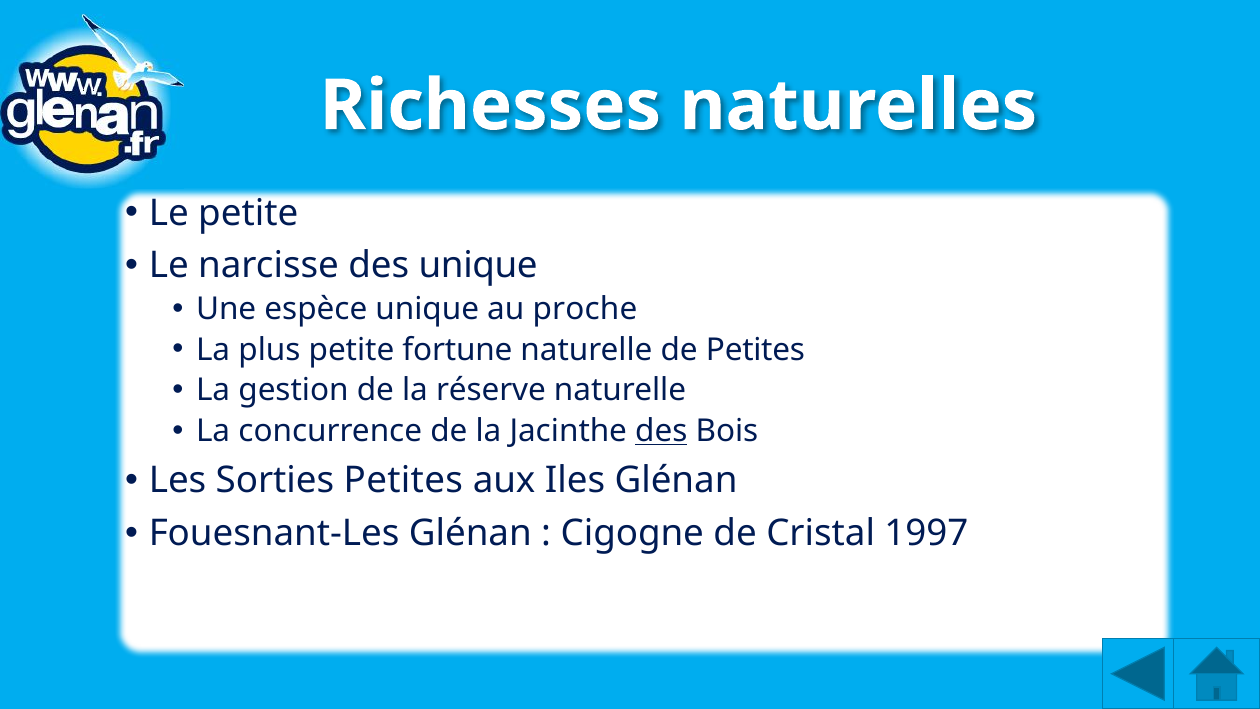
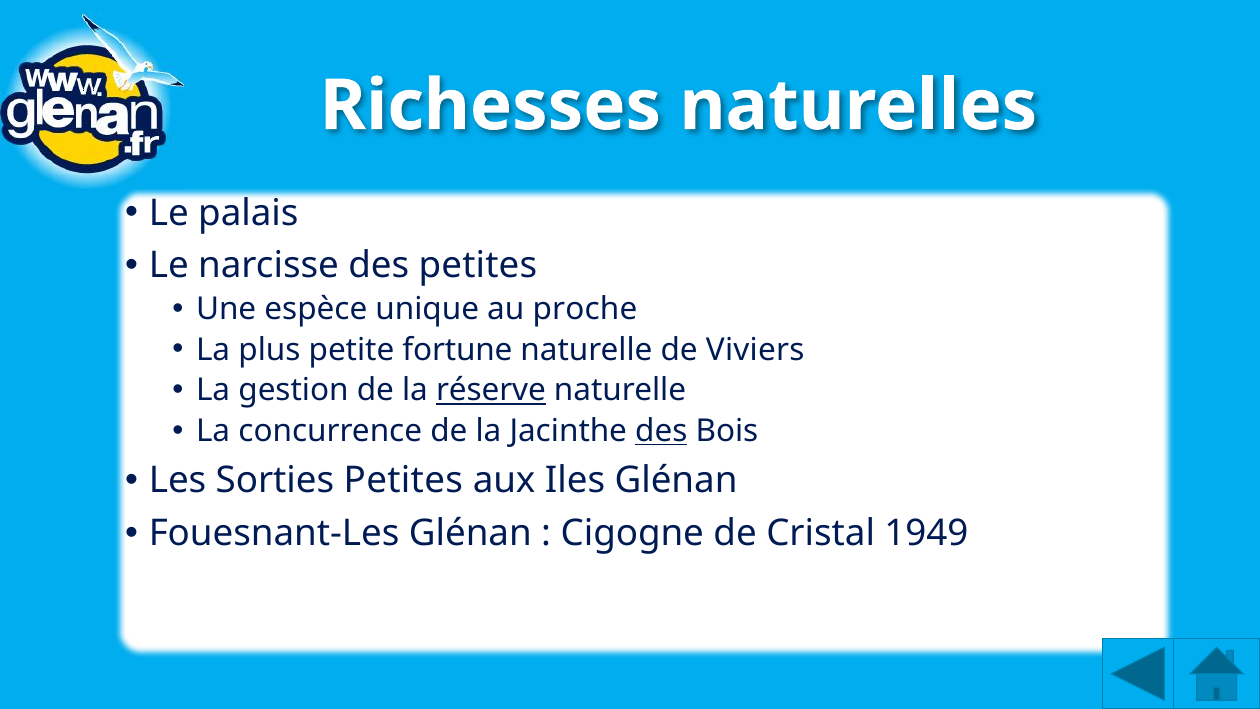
Le petite: petite -> palais
des unique: unique -> petites
de Petites: Petites -> Viviers
réserve underline: none -> present
1997: 1997 -> 1949
